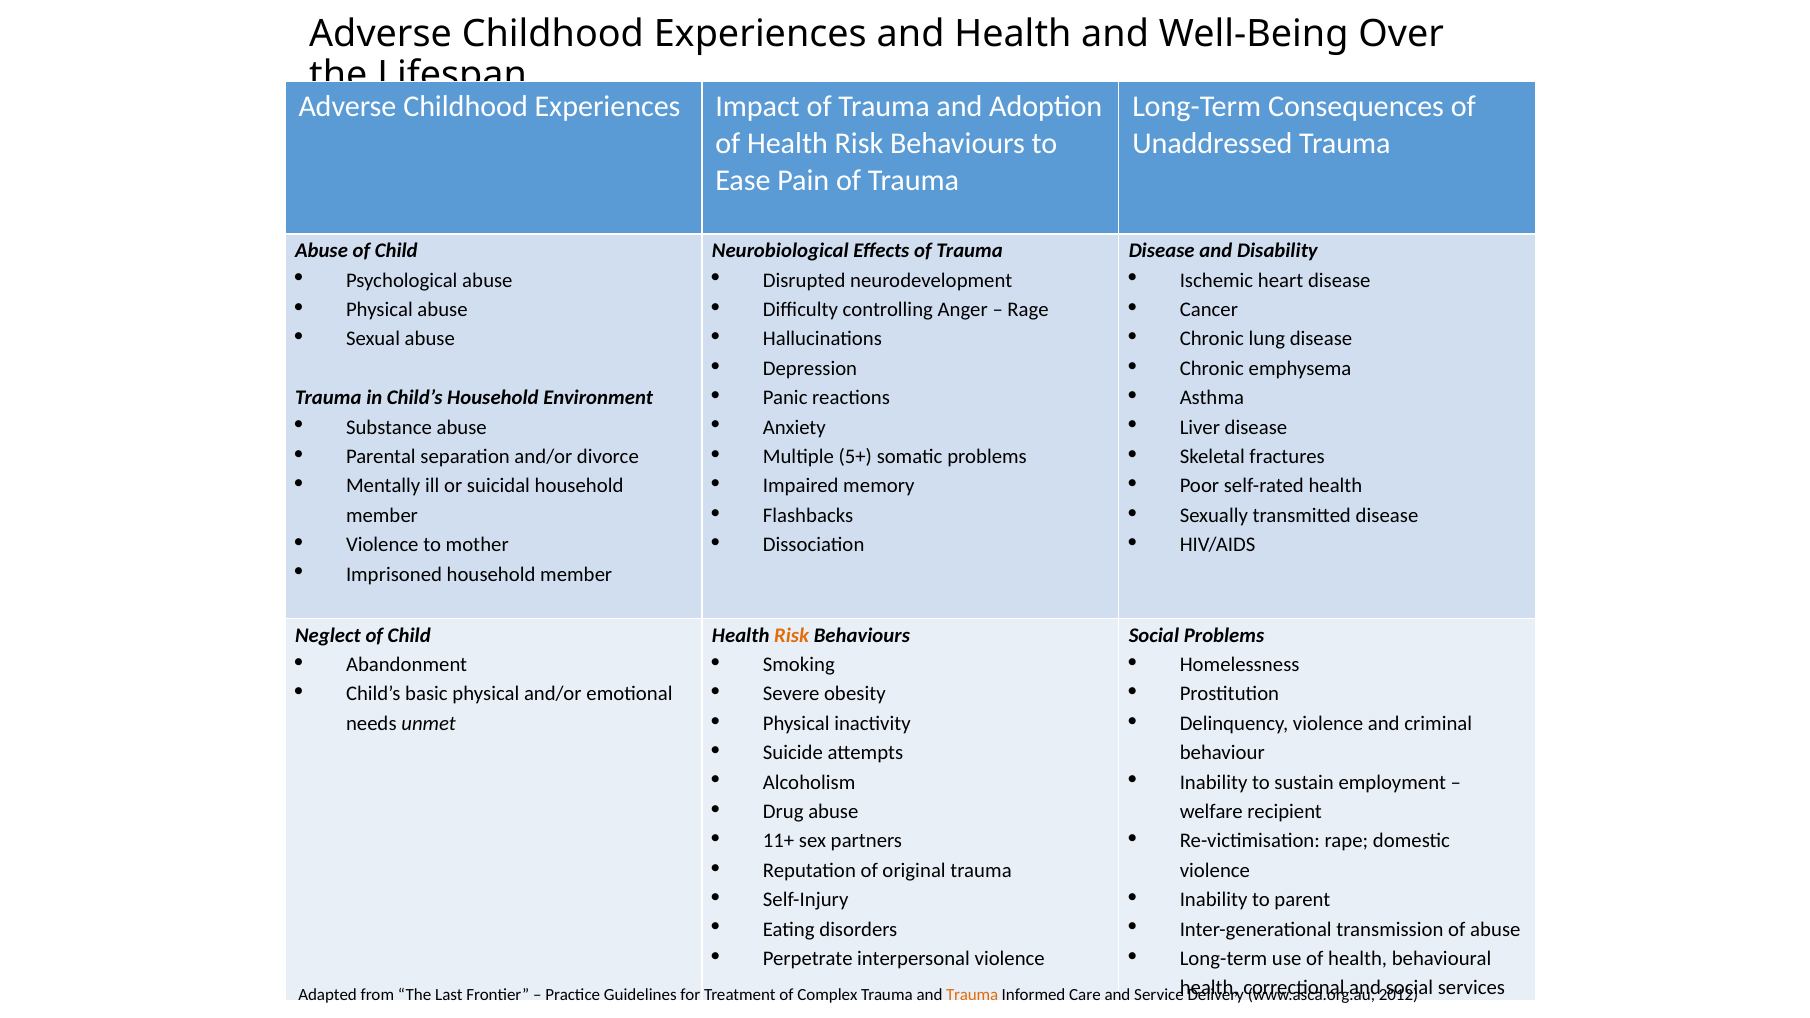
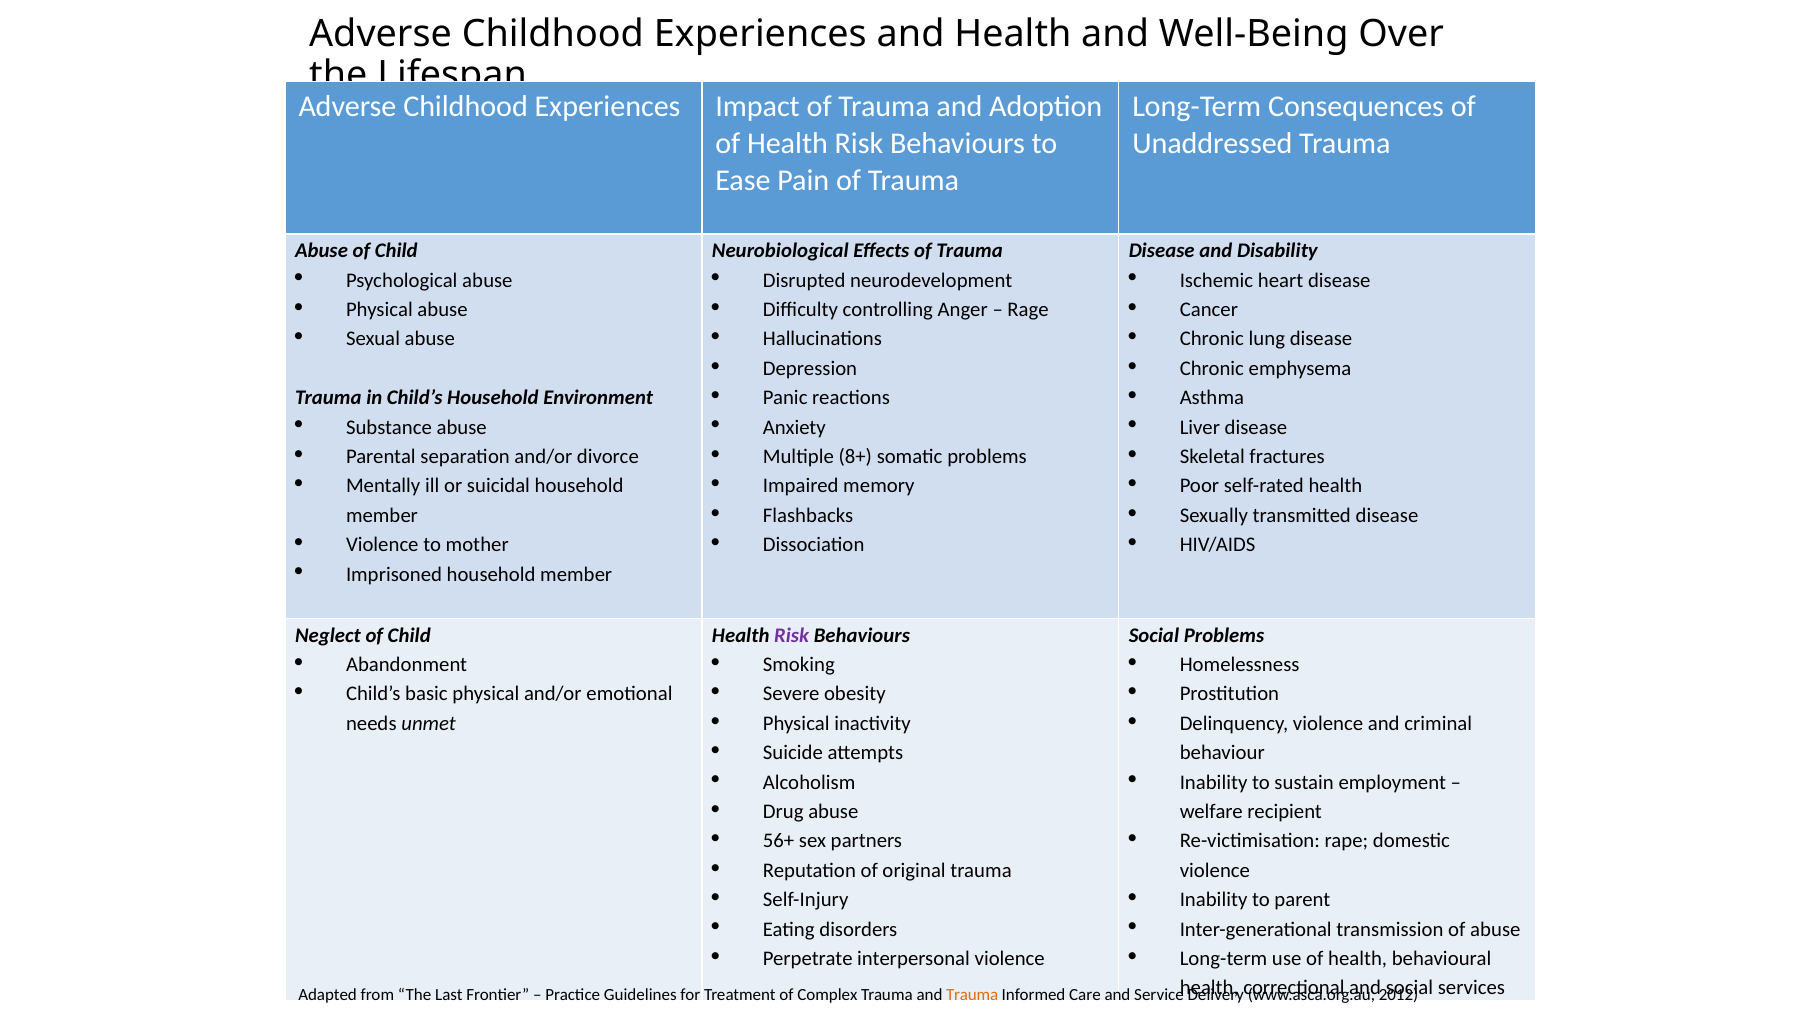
5+: 5+ -> 8+
Risk at (792, 635) colour: orange -> purple
11+: 11+ -> 56+
